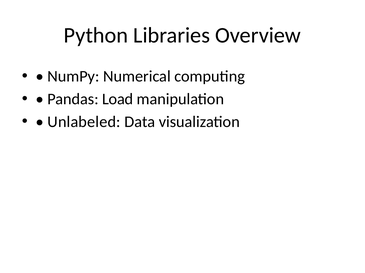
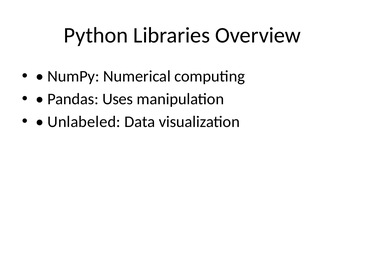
Load: Load -> Uses
